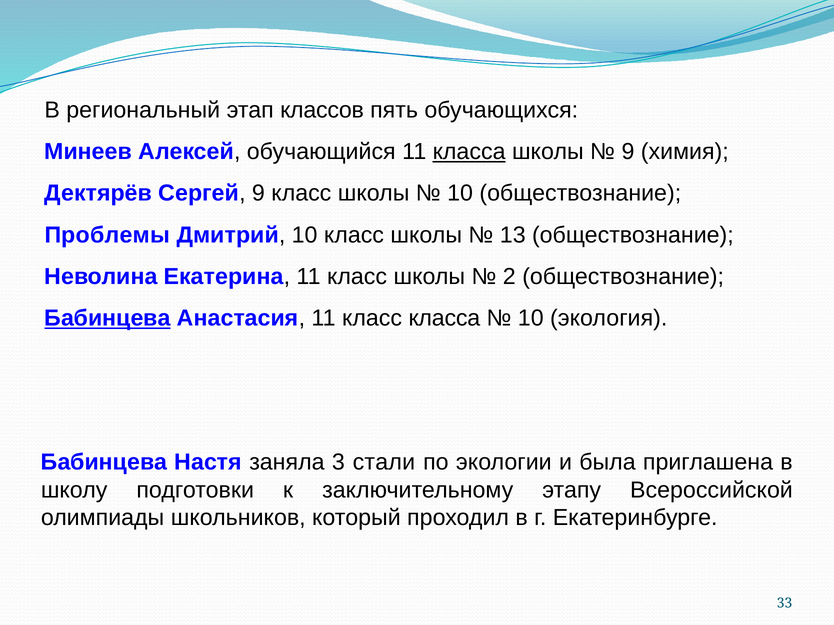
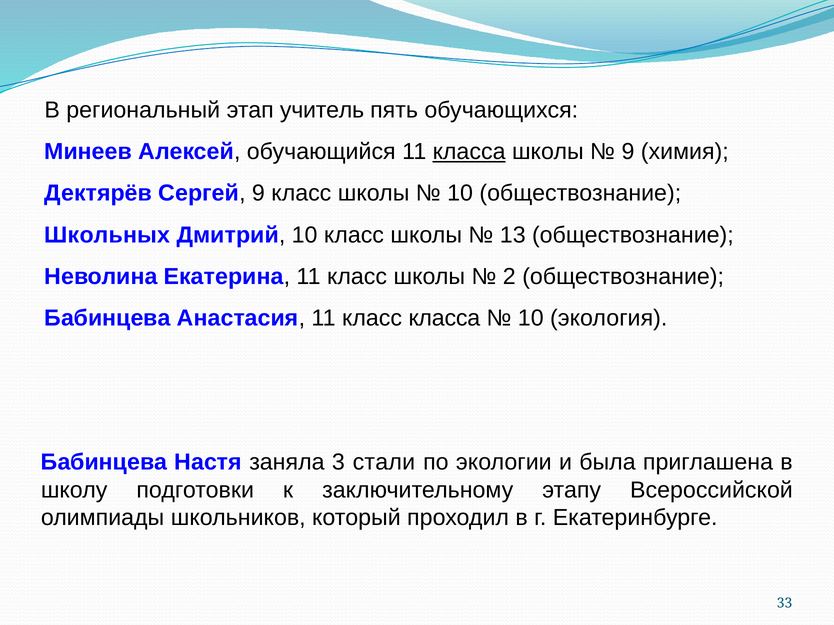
классов: классов -> учитель
Проблемы: Проблемы -> Школьных
Бабинцева at (107, 319) underline: present -> none
